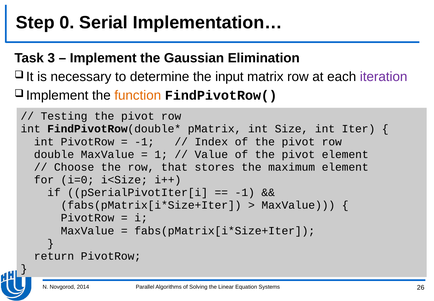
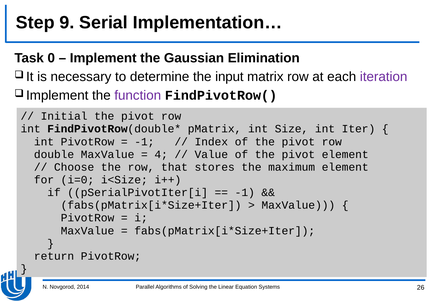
0: 0 -> 9
3: 3 -> 0
function colour: orange -> purple
Testing: Testing -> Initial
1: 1 -> 4
